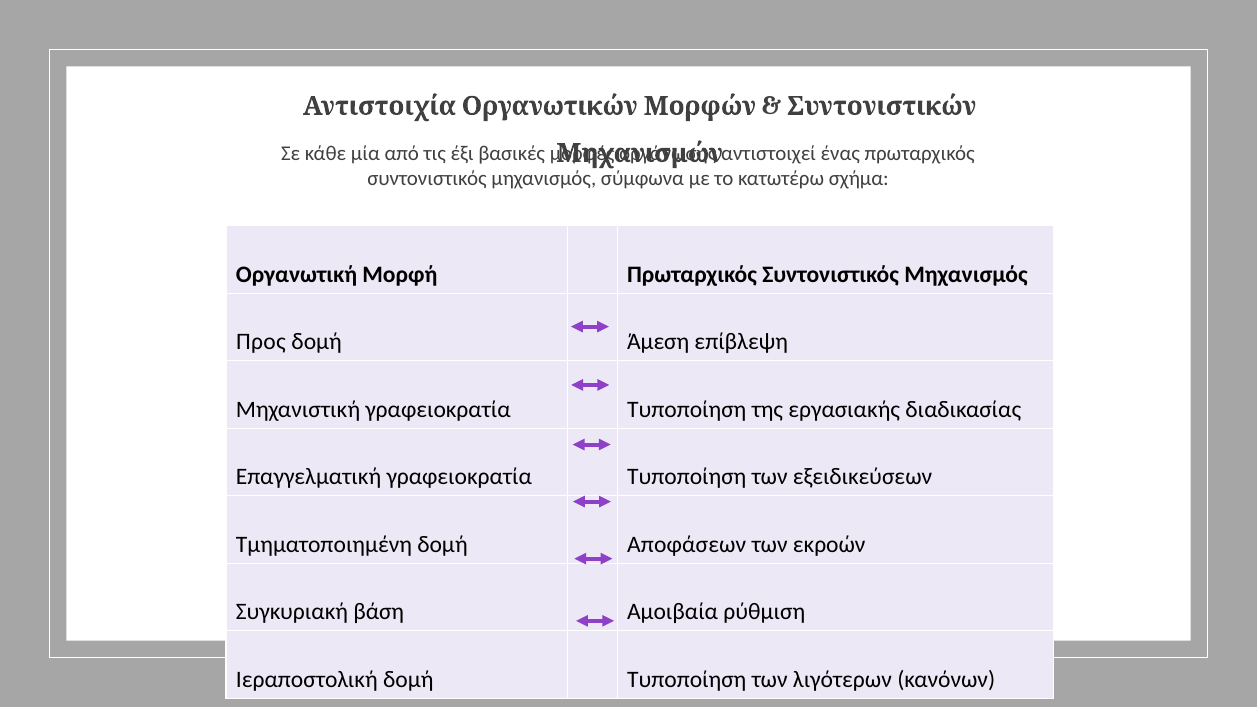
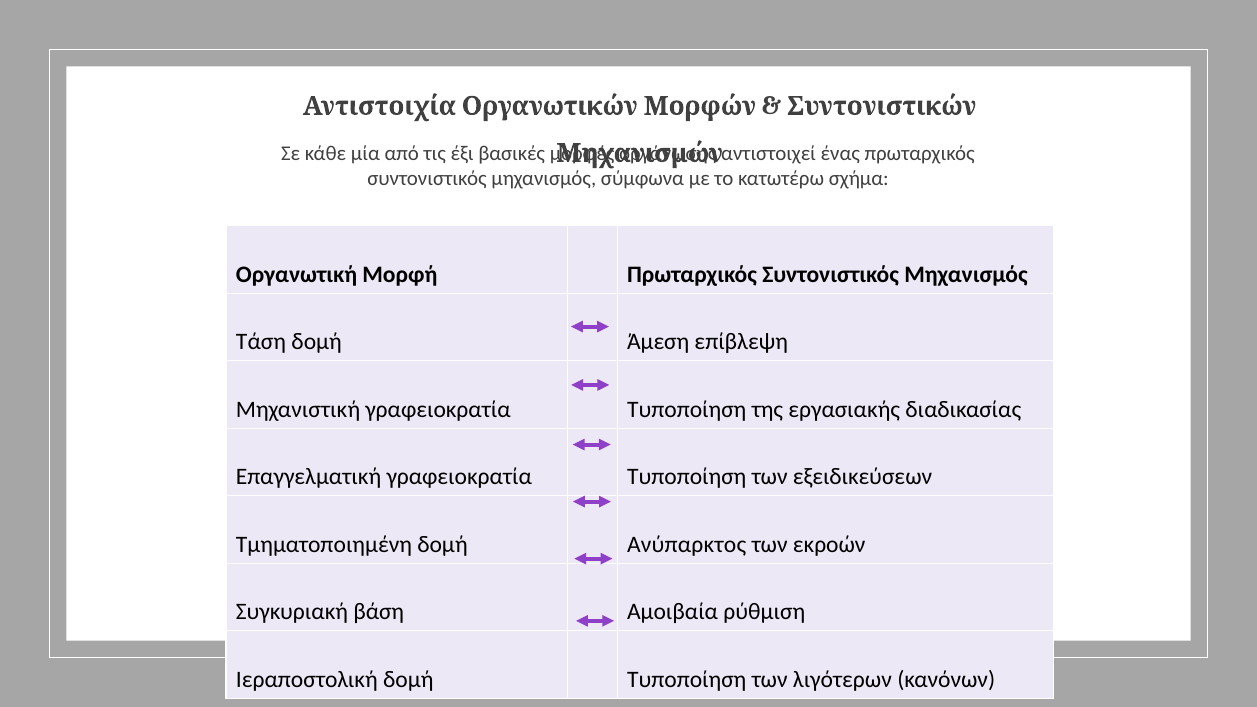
Προς: Προς -> Τάση
Αποφάσεων: Αποφάσεων -> Ανύπαρκτος
